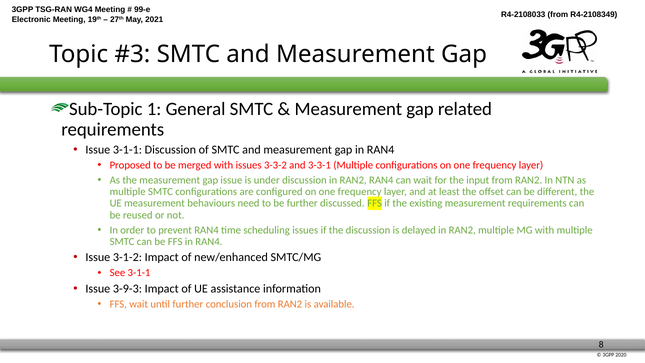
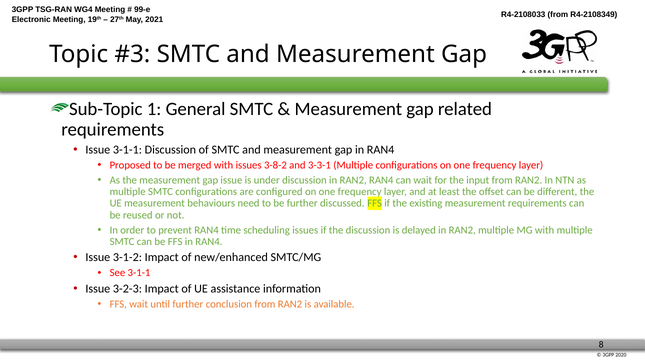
3-3-2: 3-3-2 -> 3-8-2
3-9-3: 3-9-3 -> 3-2-3
